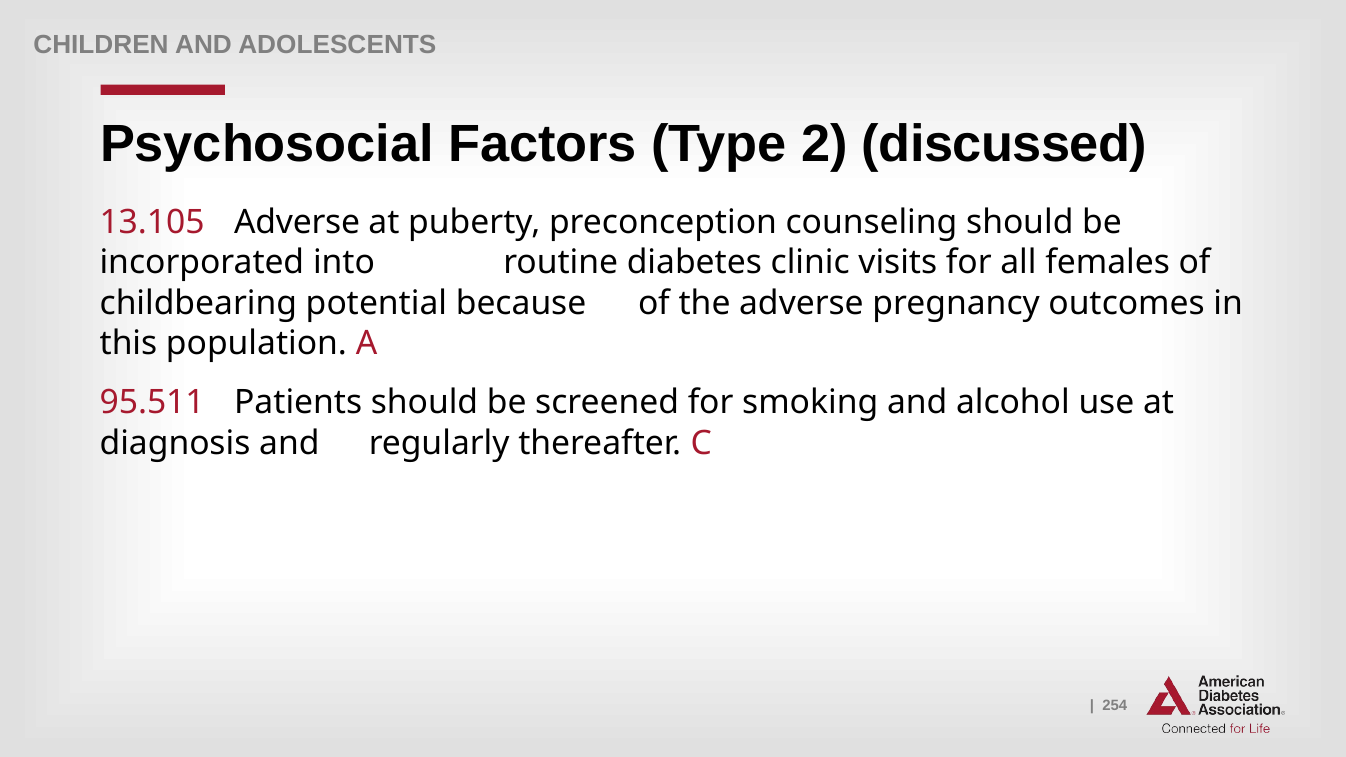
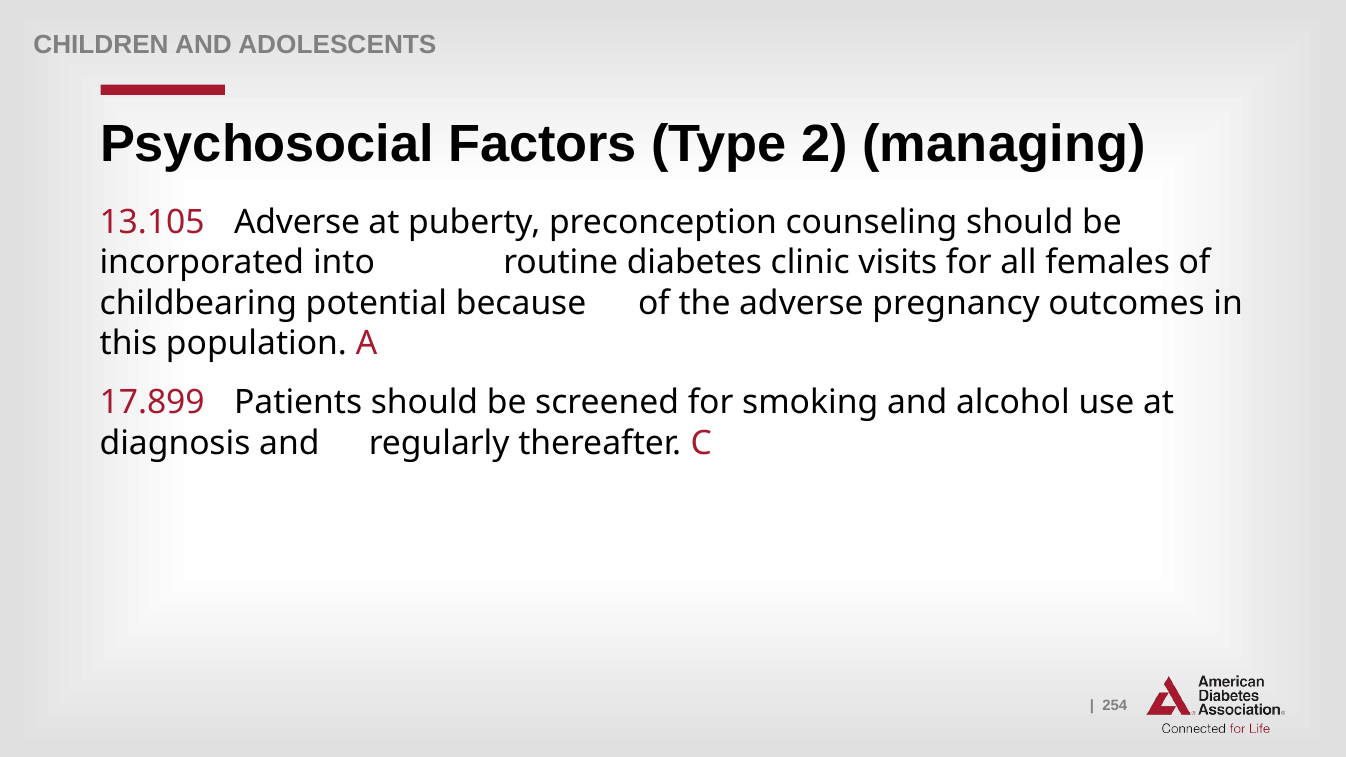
discussed: discussed -> managing
95.511: 95.511 -> 17.899
